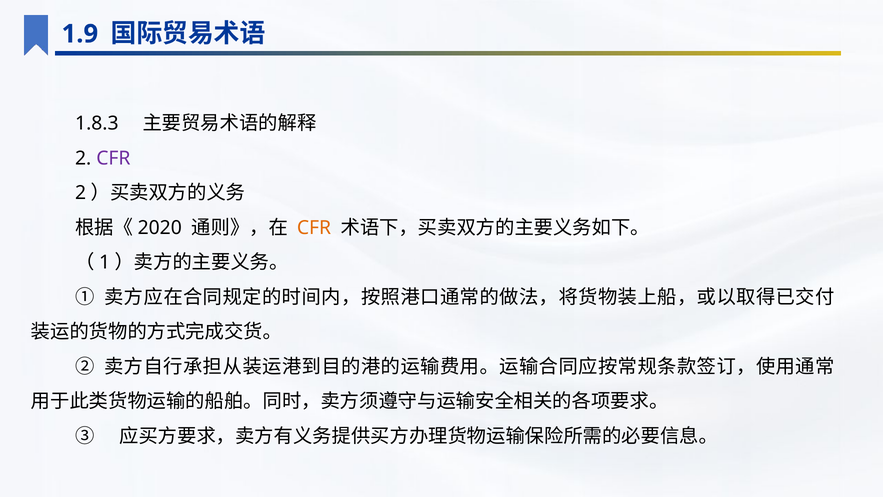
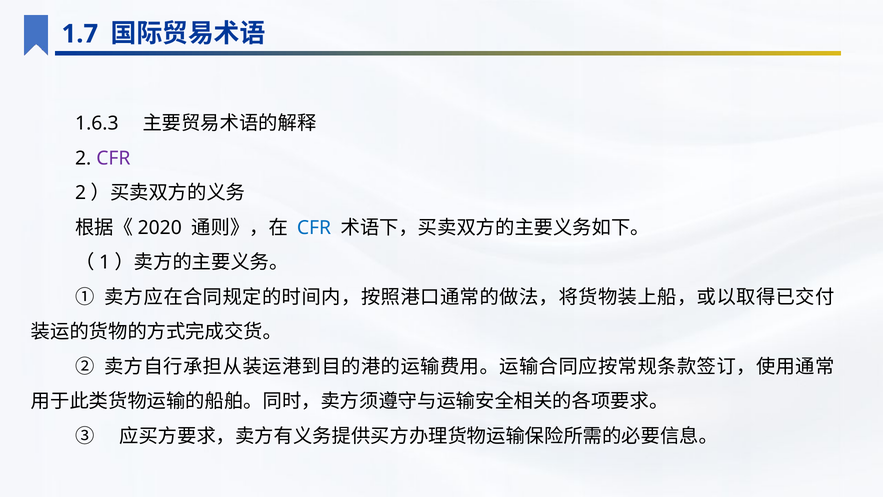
1.9: 1.9 -> 1.7
1.8.3: 1.8.3 -> 1.6.3
CFR at (314, 228) colour: orange -> blue
